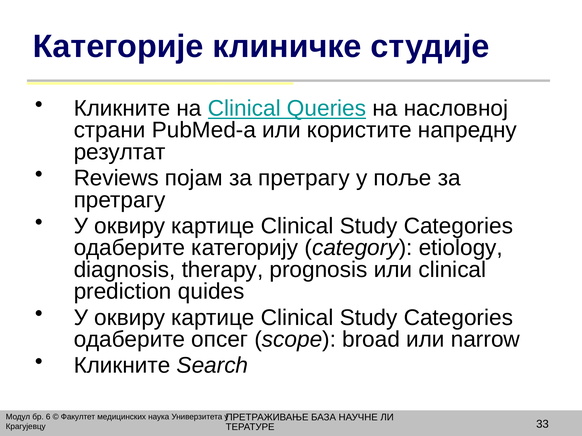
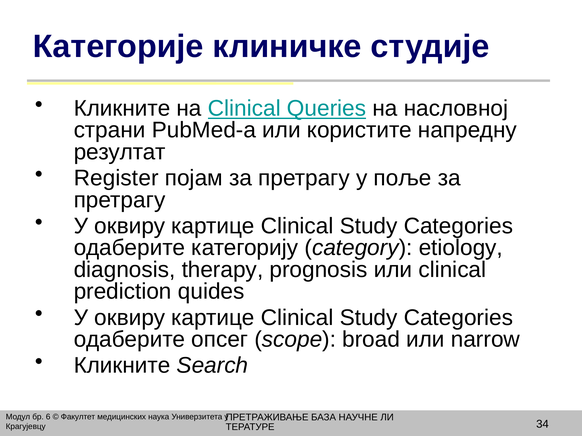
Reviews: Reviews -> Register
33: 33 -> 34
